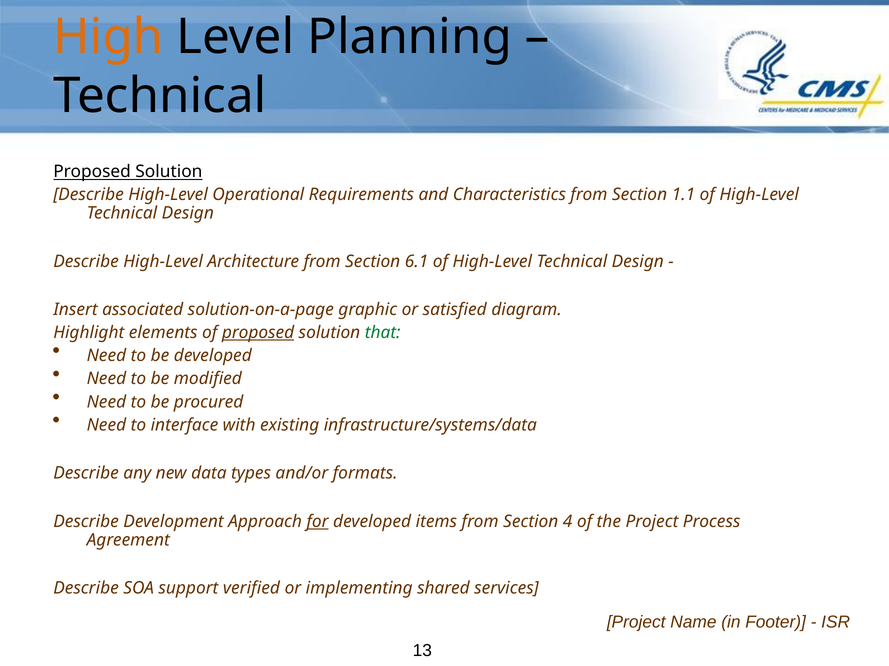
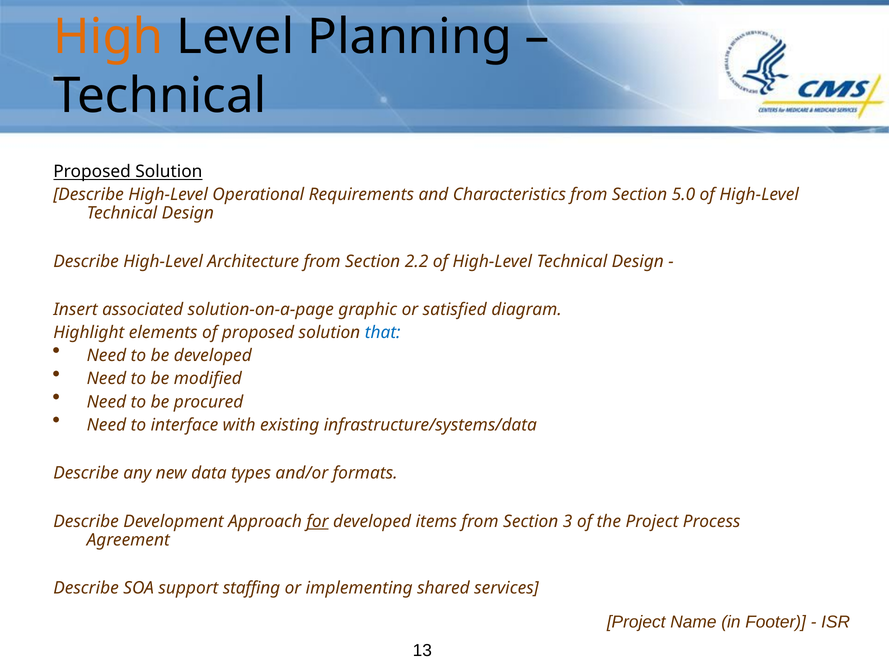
1.1: 1.1 -> 5.0
6.1: 6.1 -> 2.2
proposed at (258, 333) underline: present -> none
that colour: green -> blue
4: 4 -> 3
verified: verified -> staffing
